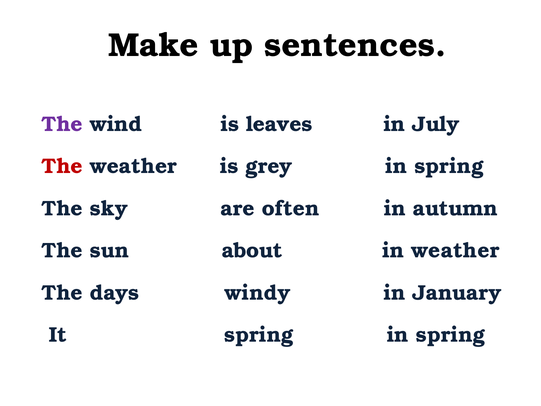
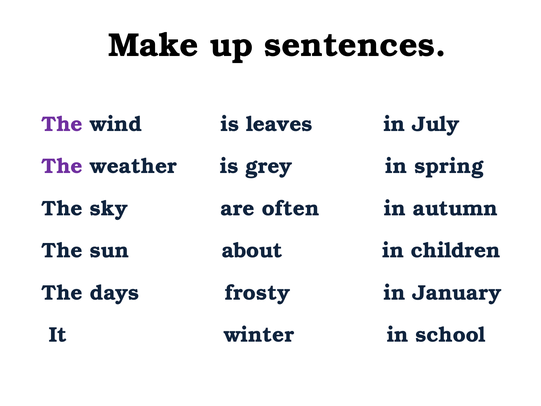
The at (62, 166) colour: red -> purple
in weather: weather -> children
windy: windy -> frosty
It spring: spring -> winter
spring at (451, 335): spring -> school
